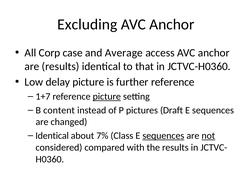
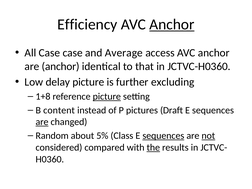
Excluding: Excluding -> Efficiency
Anchor at (172, 24) underline: none -> present
All Corp: Corp -> Case
are results: results -> anchor
further reference: reference -> excluding
1+7: 1+7 -> 1+8
are at (42, 122) underline: none -> present
Identical at (52, 136): Identical -> Random
7%: 7% -> 5%
the underline: none -> present
